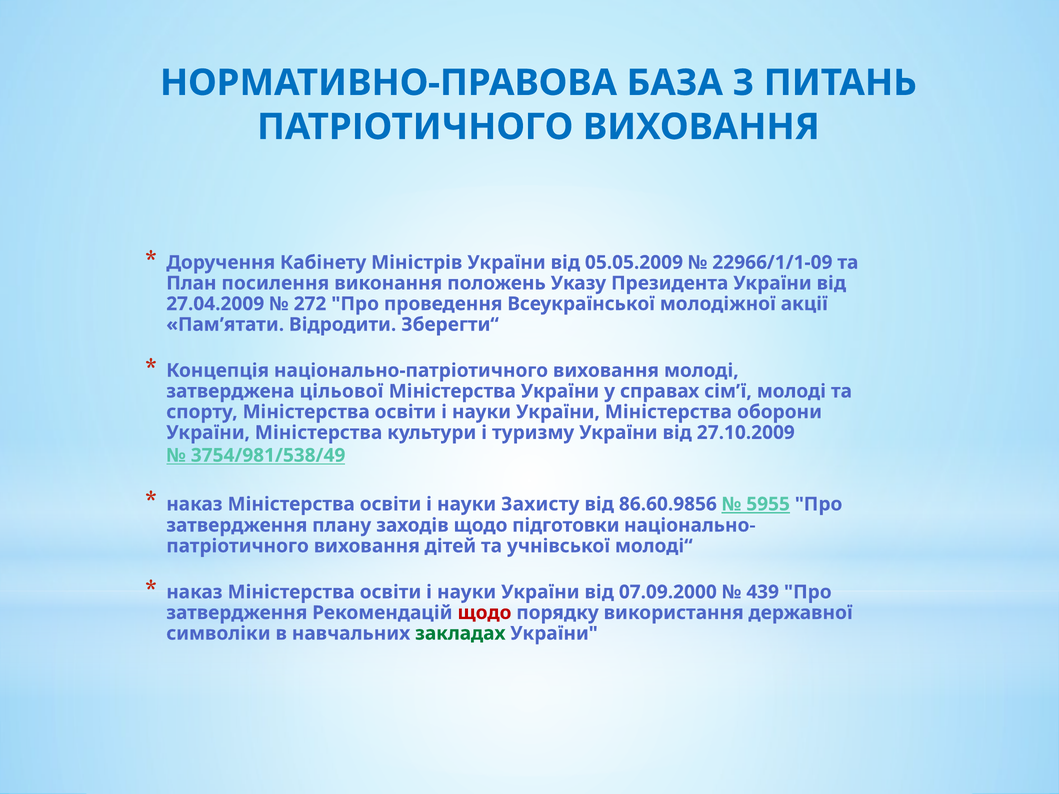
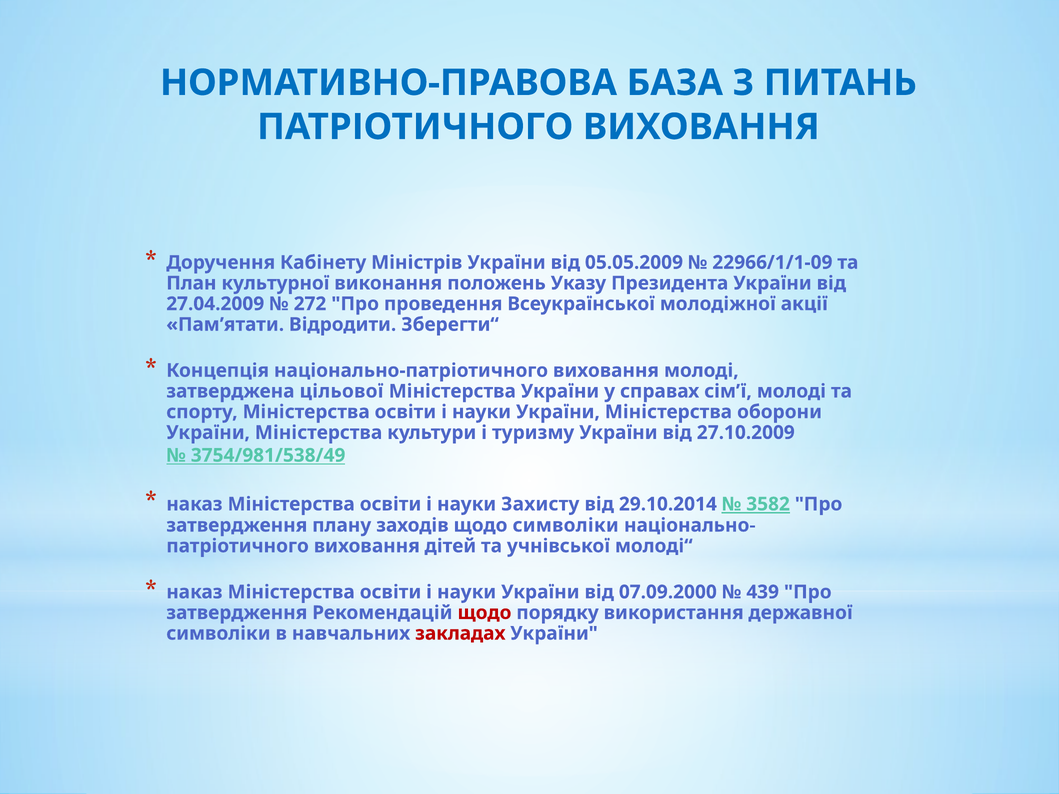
посилення: посилення -> культурної
86.60.9856: 86.60.9856 -> 29.10.2014
5955: 5955 -> 3582
щодо підготовки: підготовки -> символіки
закладах colour: green -> red
